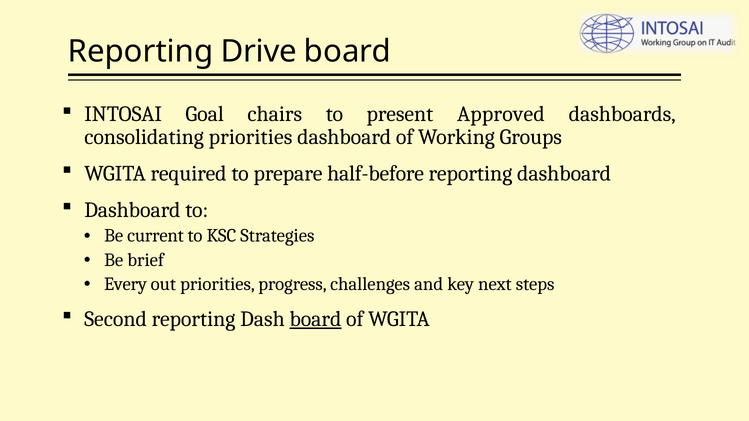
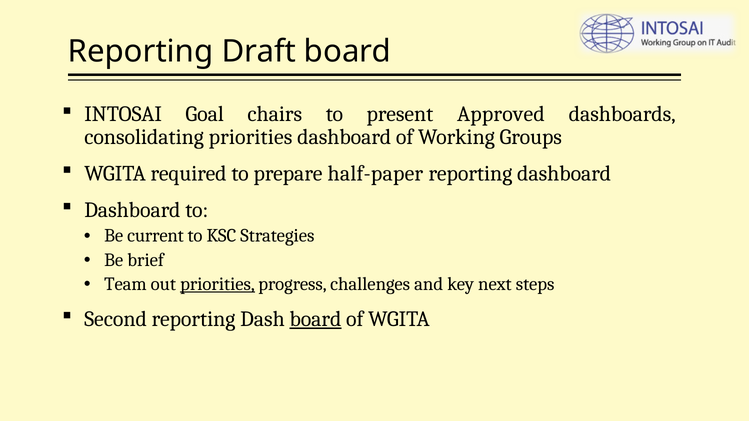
Drive: Drive -> Draft
half-before: half-before -> half-paper
Every: Every -> Team
priorities at (217, 284) underline: none -> present
